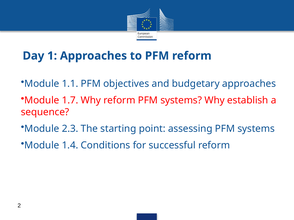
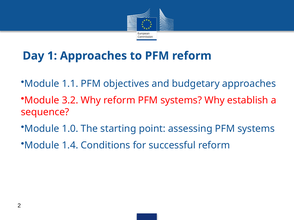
1.7: 1.7 -> 3.2
2.3: 2.3 -> 1.0
